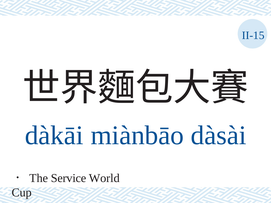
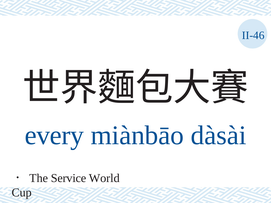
II-15: II-15 -> II-46
dàkāi: dàkāi -> every
